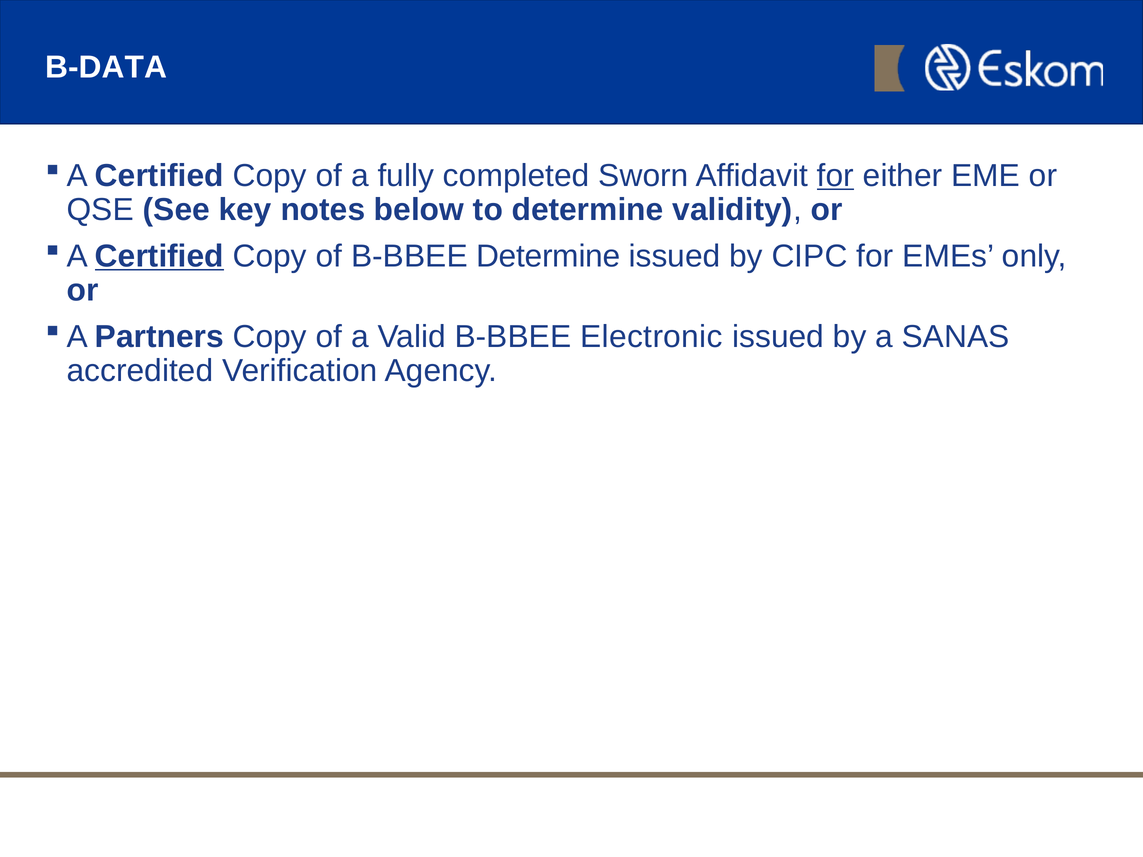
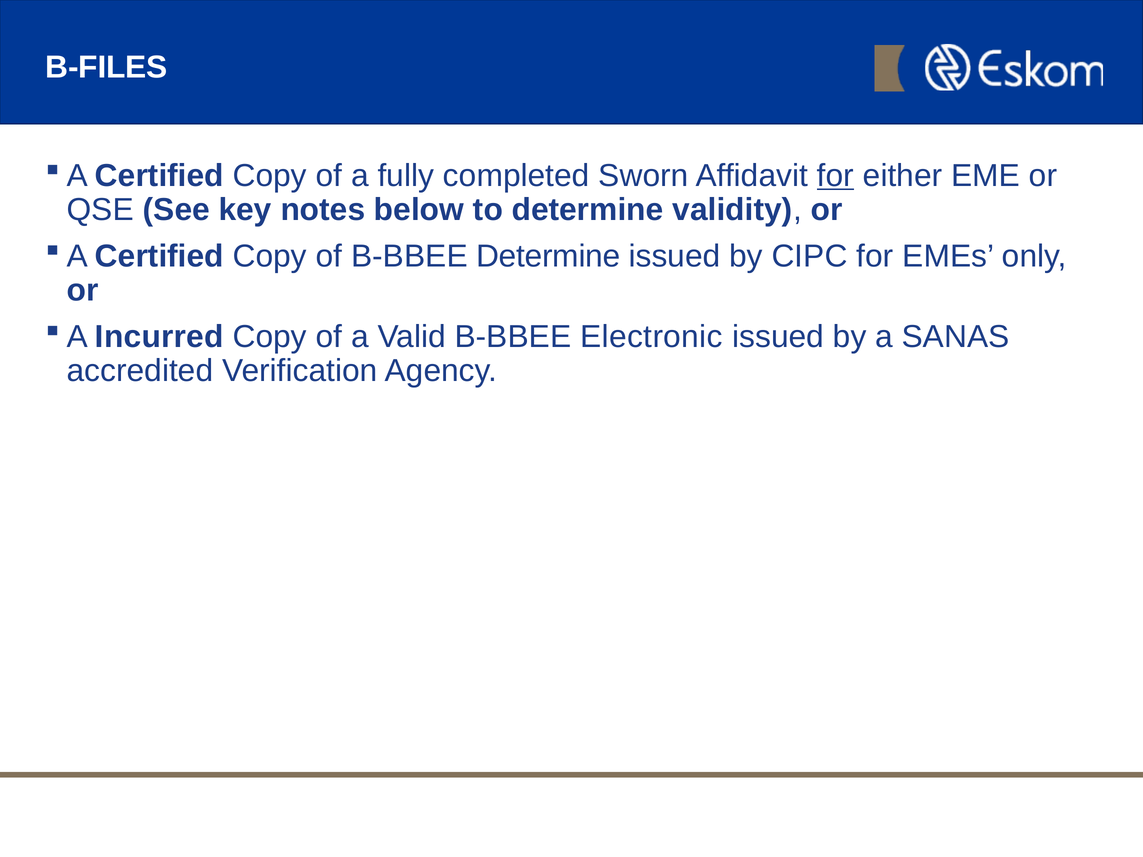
B-DATA: B-DATA -> B-FILES
Certified at (159, 256) underline: present -> none
Partners: Partners -> Incurred
